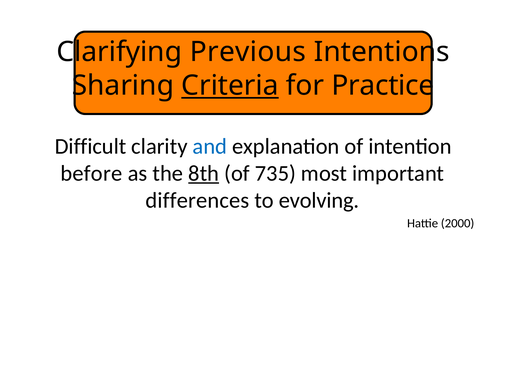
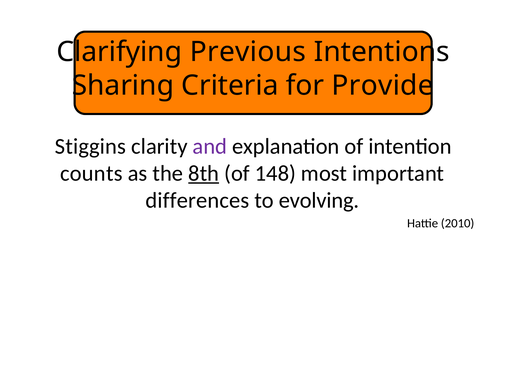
Criteria underline: present -> none
Practice: Practice -> Provide
Difficult: Difficult -> Stiggins
and colour: blue -> purple
before: before -> counts
735: 735 -> 148
2000: 2000 -> 2010
